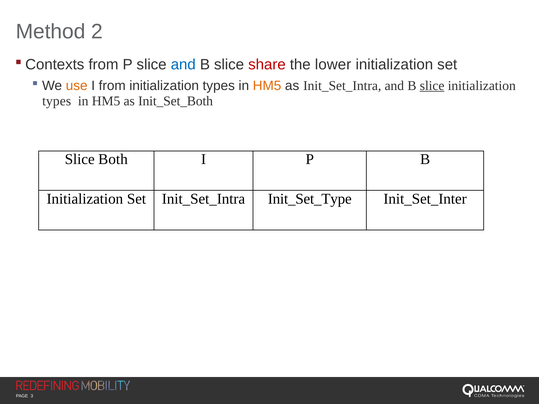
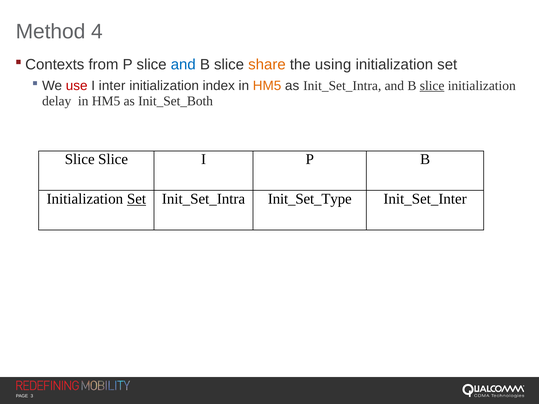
2: 2 -> 4
share colour: red -> orange
lower: lower -> using
use colour: orange -> red
I from: from -> inter
types at (219, 86): types -> index
types at (57, 101): types -> delay
Slice Both: Both -> Slice
Set at (136, 199) underline: none -> present
